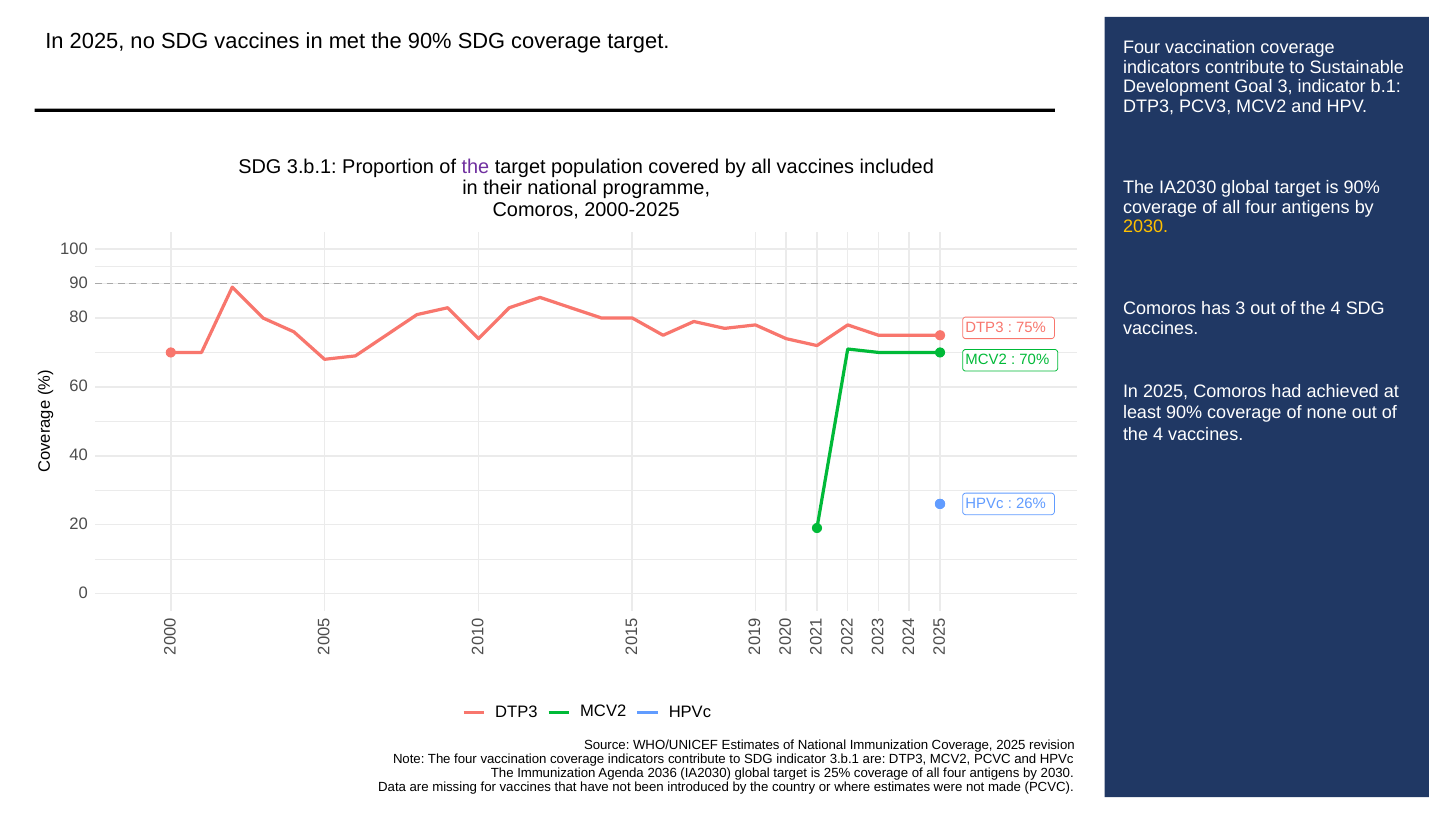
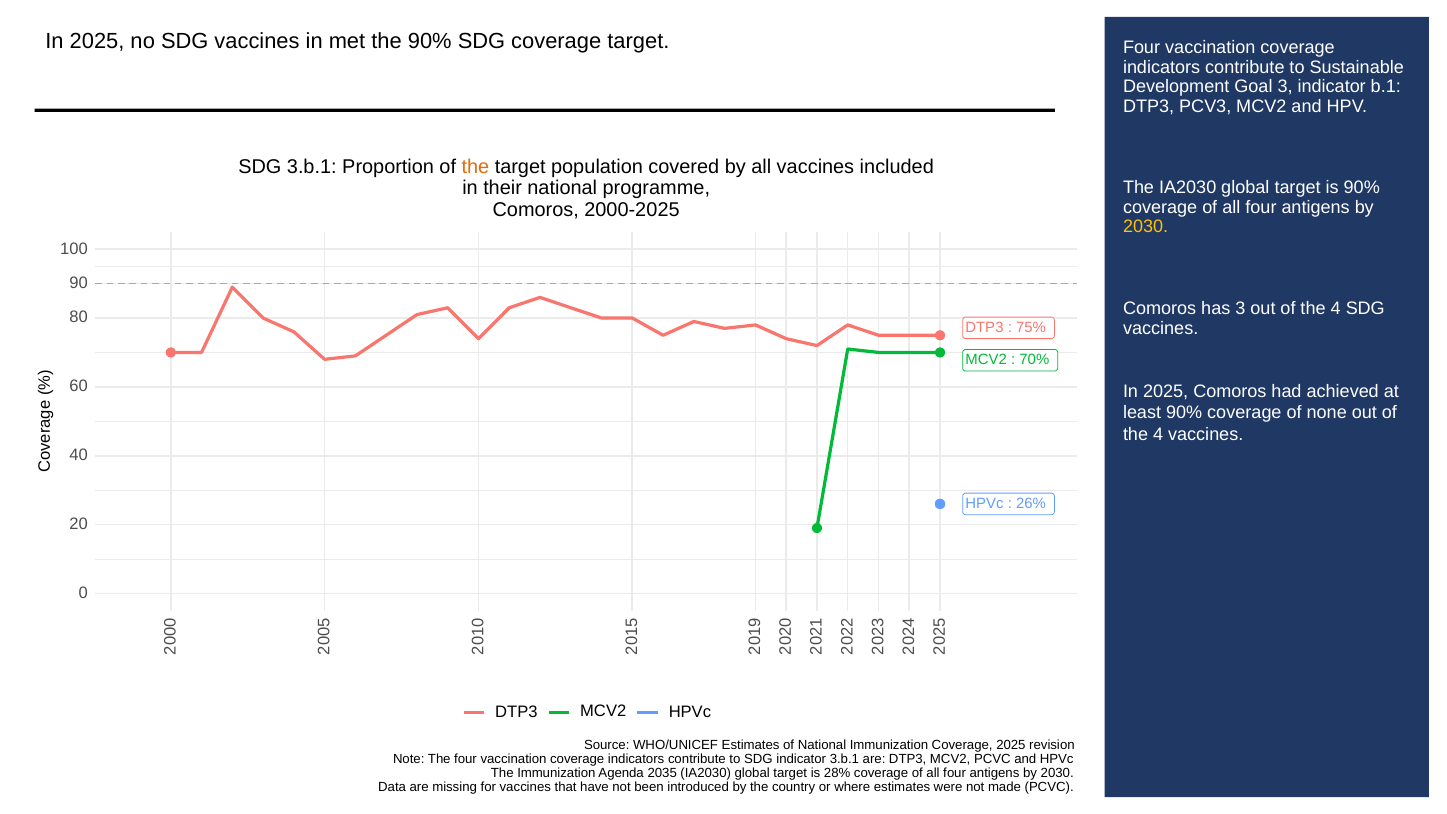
the at (475, 167) colour: purple -> orange
2036: 2036 -> 2035
25%: 25% -> 28%
